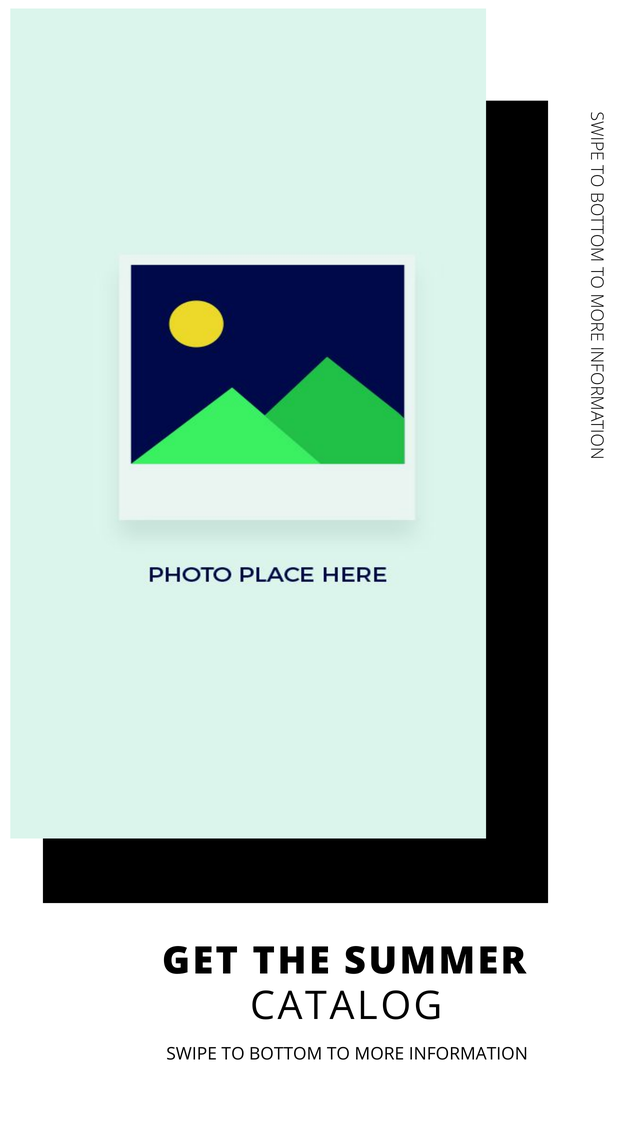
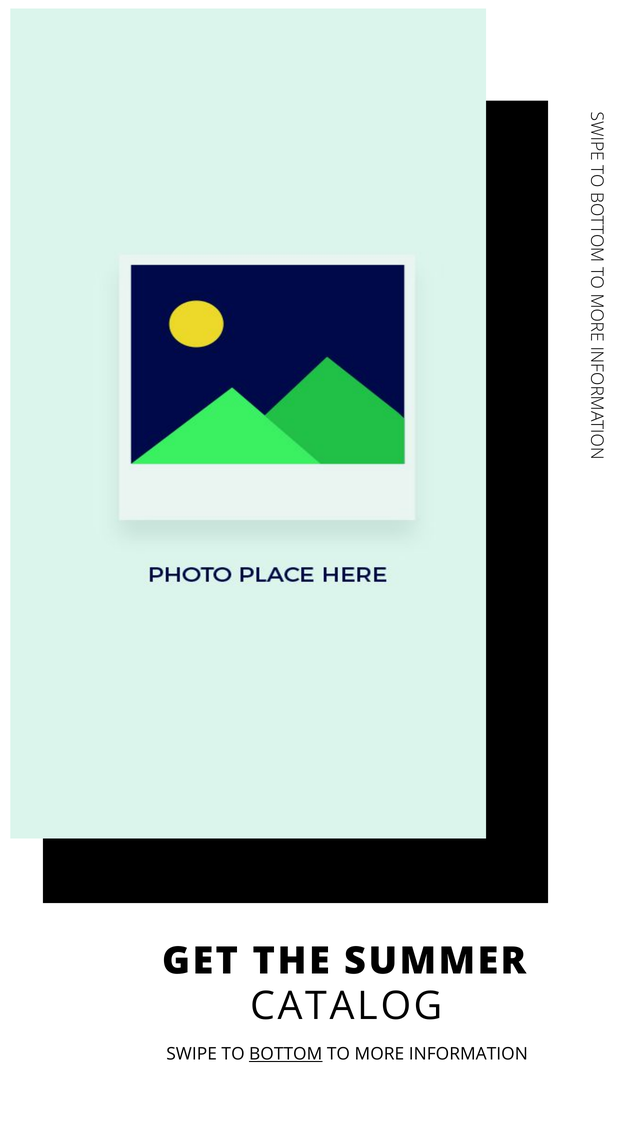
BOTTOM underline: none -> present
